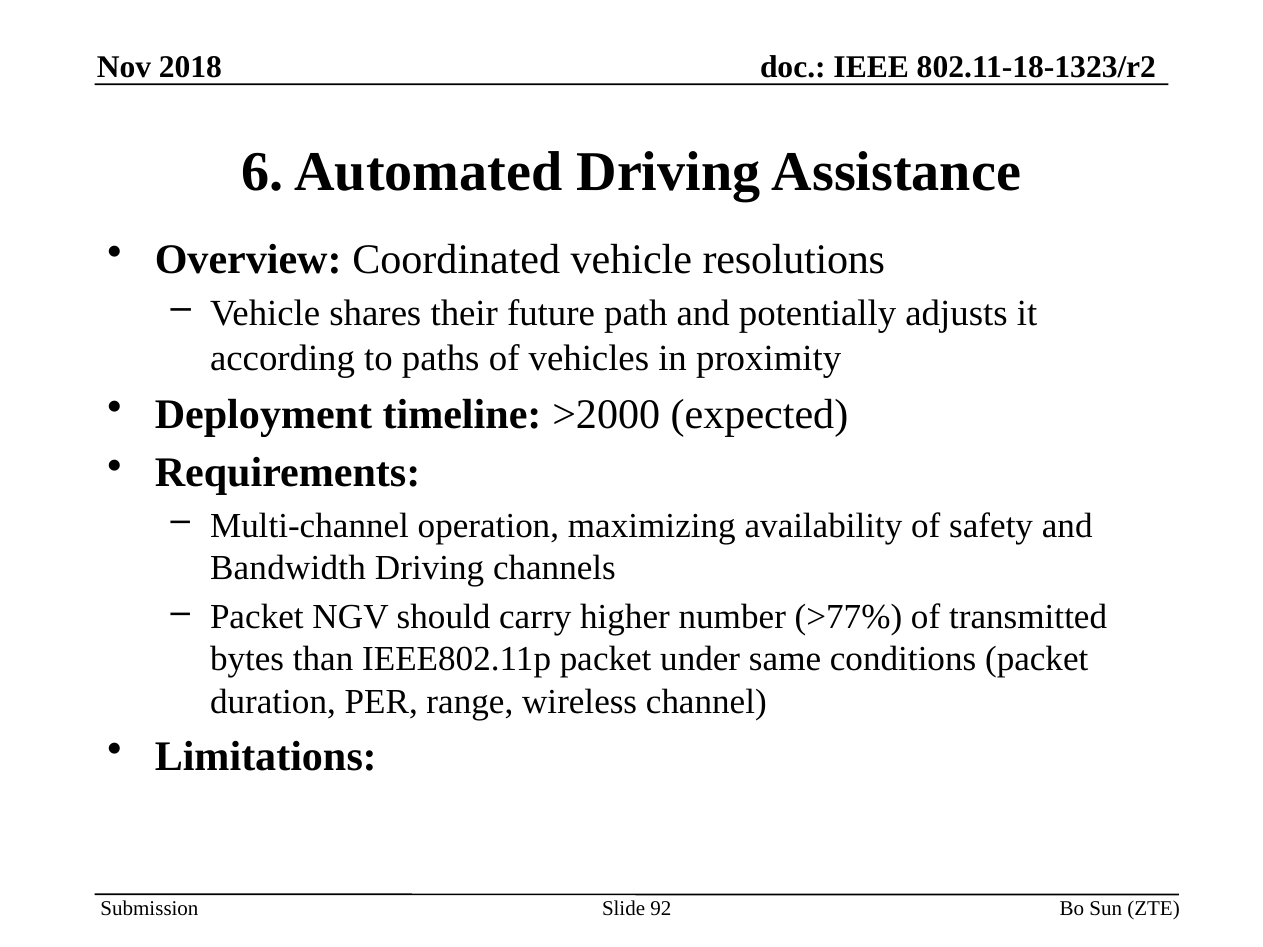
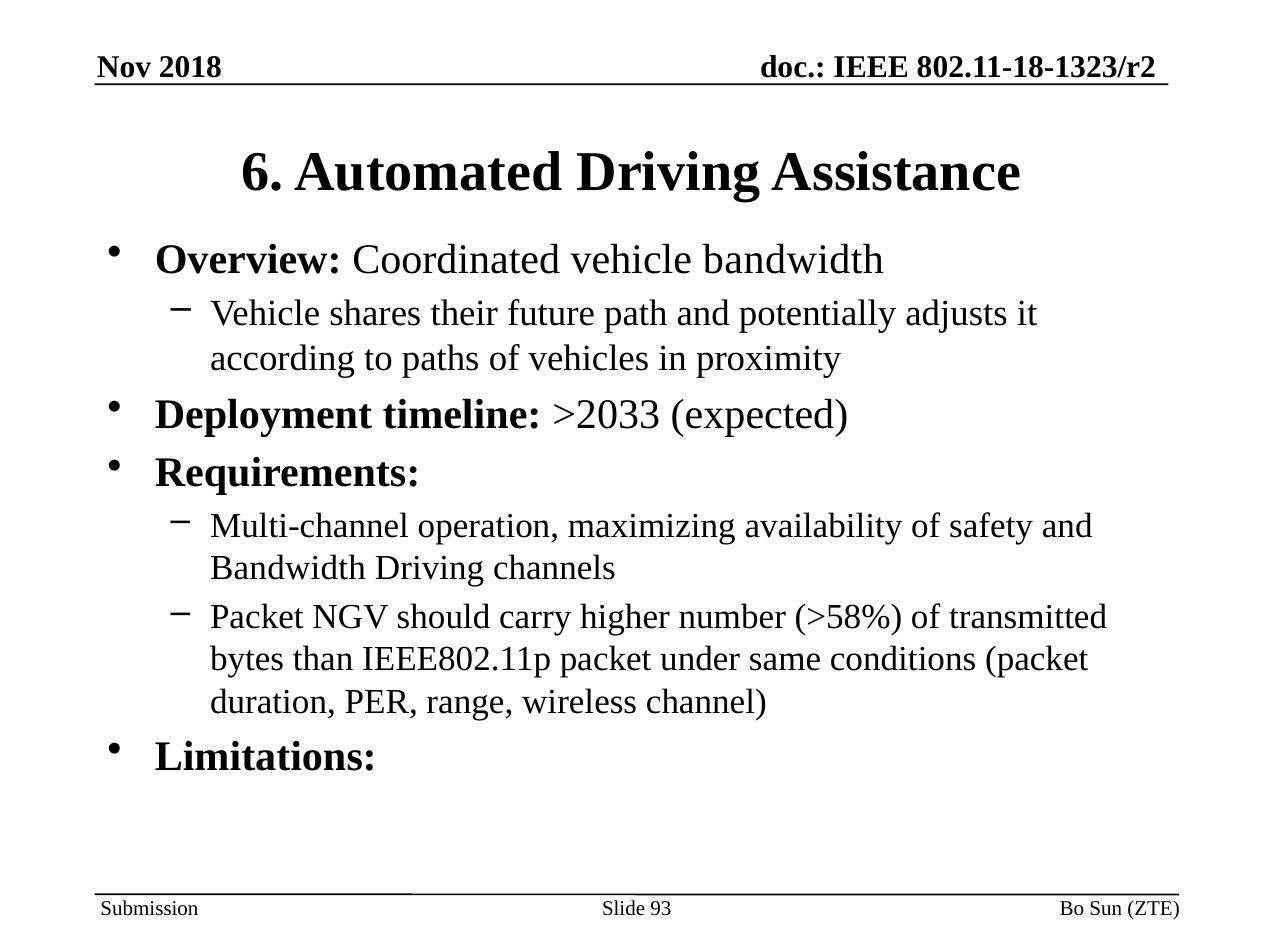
vehicle resolutions: resolutions -> bandwidth
>2000: >2000 -> >2033
>77%: >77% -> >58%
92: 92 -> 93
